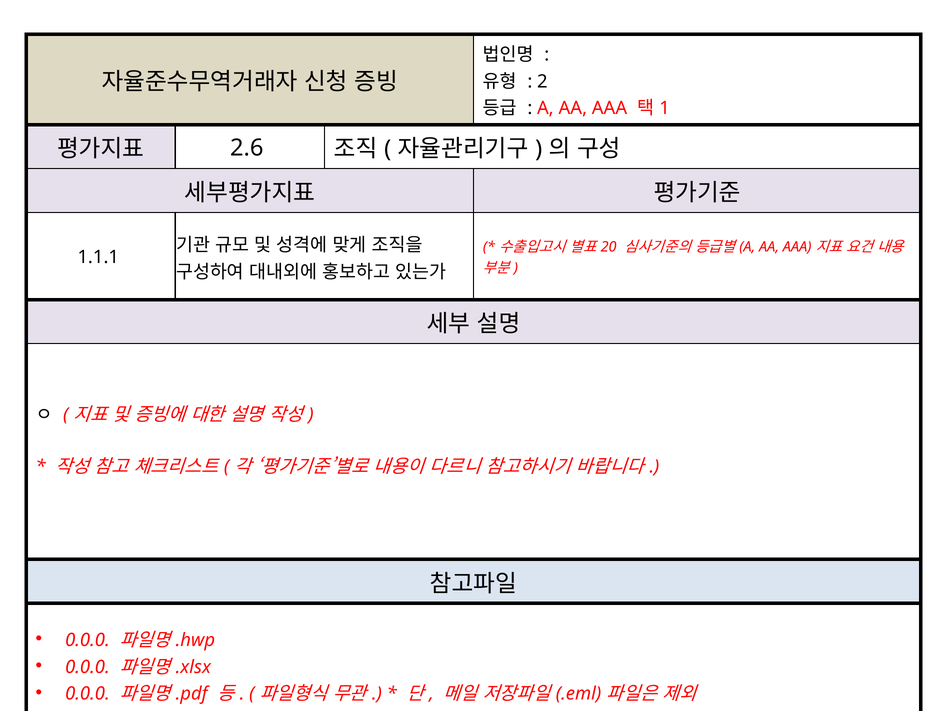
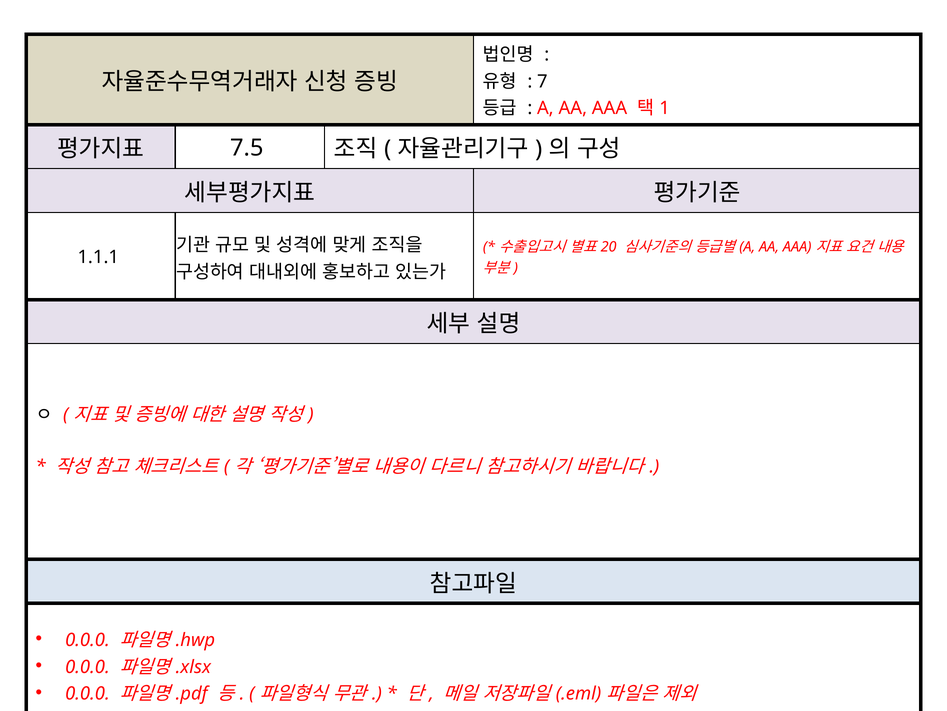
2: 2 -> 7
2.6: 2.6 -> 7.5
